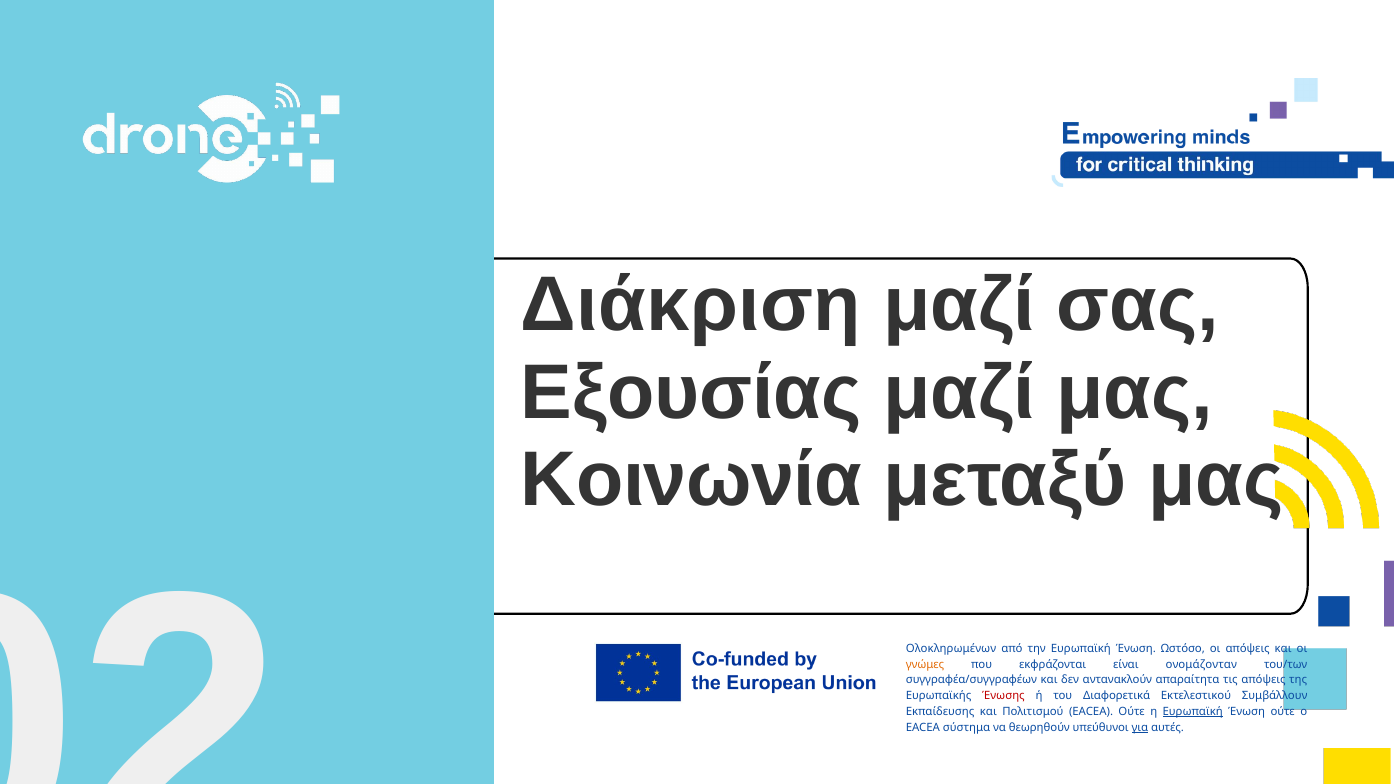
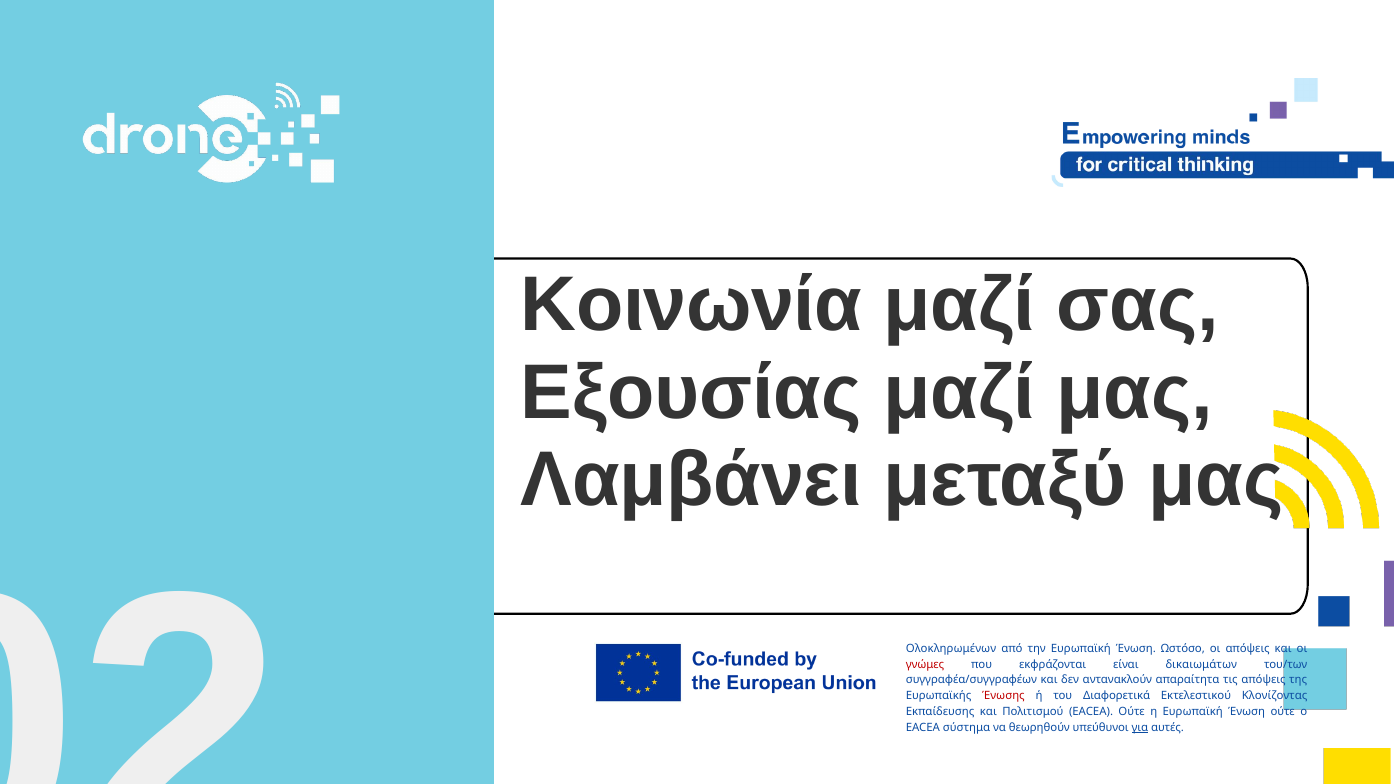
Διάκριση: Διάκριση -> Κοινωνία
Κοινωνία: Κοινωνία -> Λαμβάνει
γνώμες colour: orange -> red
ονομάζονταν: ονομάζονταν -> δικαιωμάτων
Συμβάλλουν: Συμβάλλουν -> Κλονίζοντας
Ευρωπαϊκή at (1193, 712) underline: present -> none
